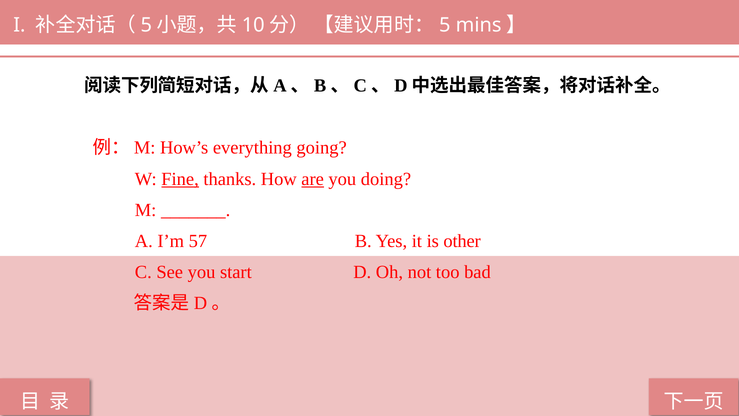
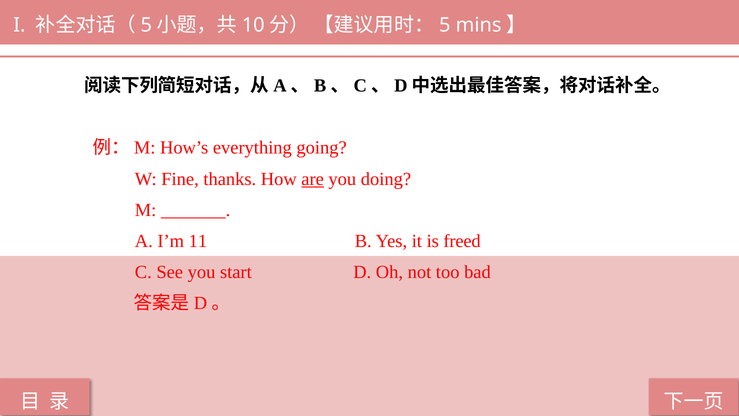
Fine underline: present -> none
57: 57 -> 11
other: other -> freed
